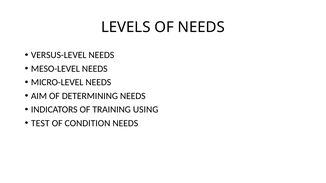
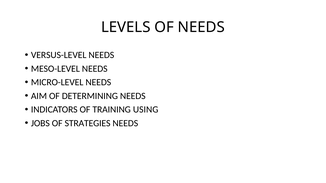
TEST: TEST -> JOBS
CONDITION: CONDITION -> STRATEGIES
